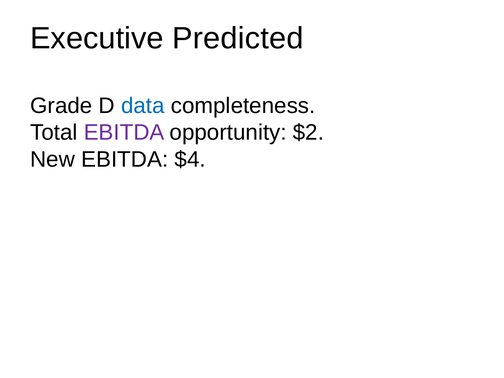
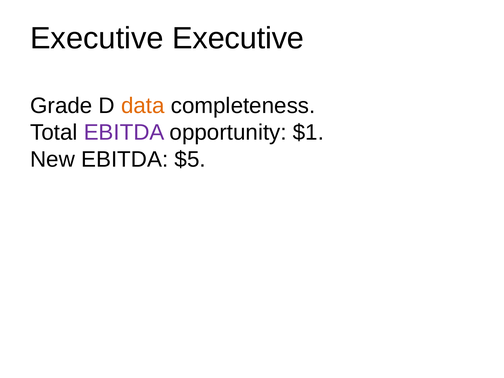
Executive Predicted: Predicted -> Executive
data colour: blue -> orange
$2: $2 -> $1
$4: $4 -> $5
